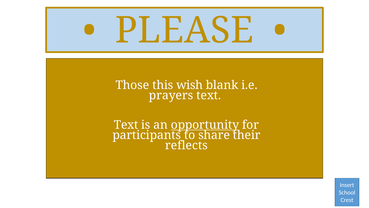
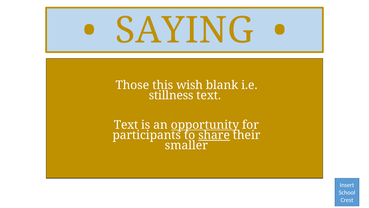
PLEASE: PLEASE -> SAYING
prayers: prayers -> stillness
share underline: none -> present
reflects: reflects -> smaller
